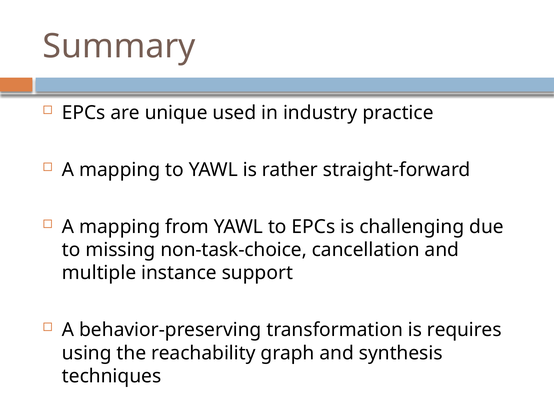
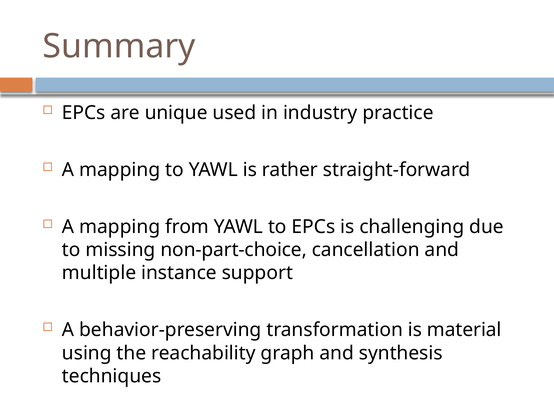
non-task-choice: non-task-choice -> non-part-choice
requires: requires -> material
